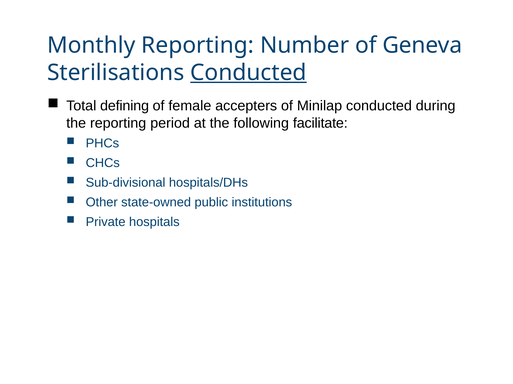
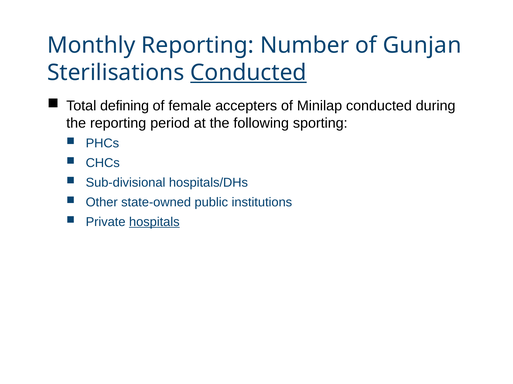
Geneva: Geneva -> Gunjan
facilitate: facilitate -> sporting
hospitals underline: none -> present
